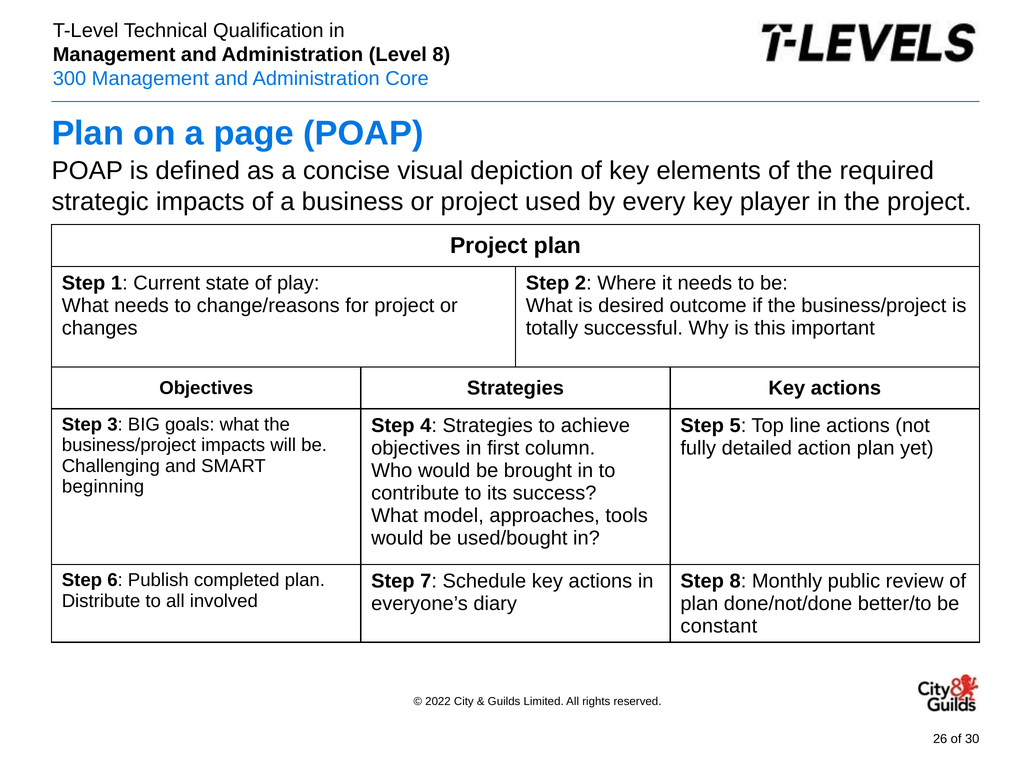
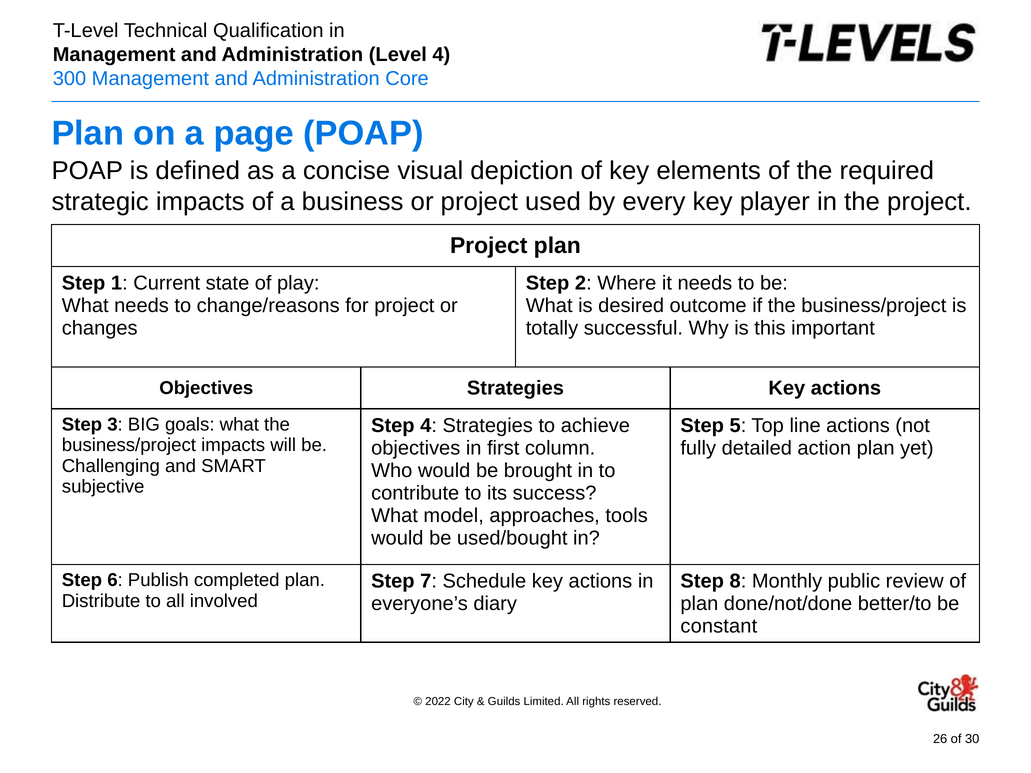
8 at (441, 55): 8 -> 4
beginning: beginning -> subjective
